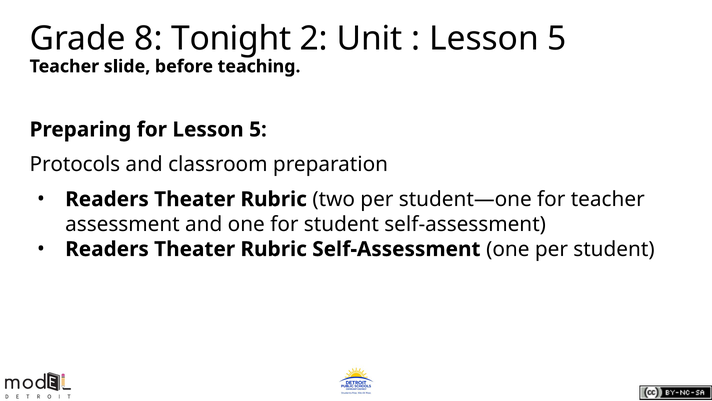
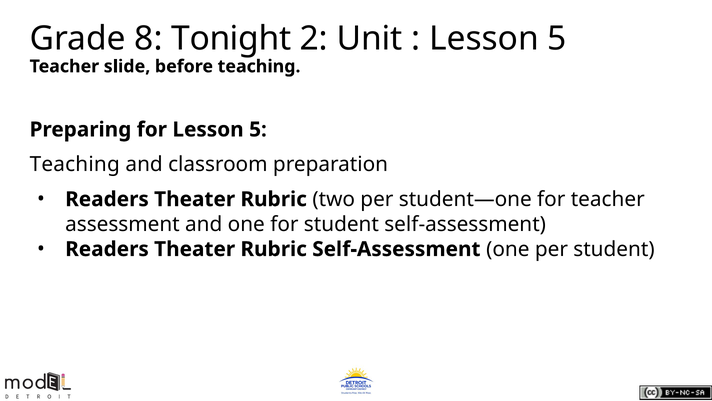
Protocols at (75, 164): Protocols -> Teaching
